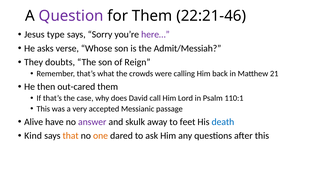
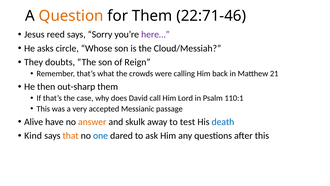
Question colour: purple -> orange
22:21-46: 22:21-46 -> 22:71-46
type: type -> reed
verse: verse -> circle
Admit/Messiah: Admit/Messiah -> Cloud/Messiah
out-cared: out-cared -> out-sharp
answer colour: purple -> orange
feet: feet -> test
one colour: orange -> blue
